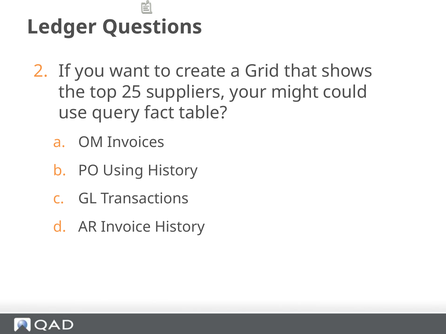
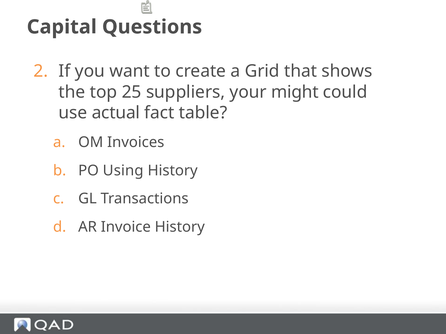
Ledger: Ledger -> Capital
query: query -> actual
